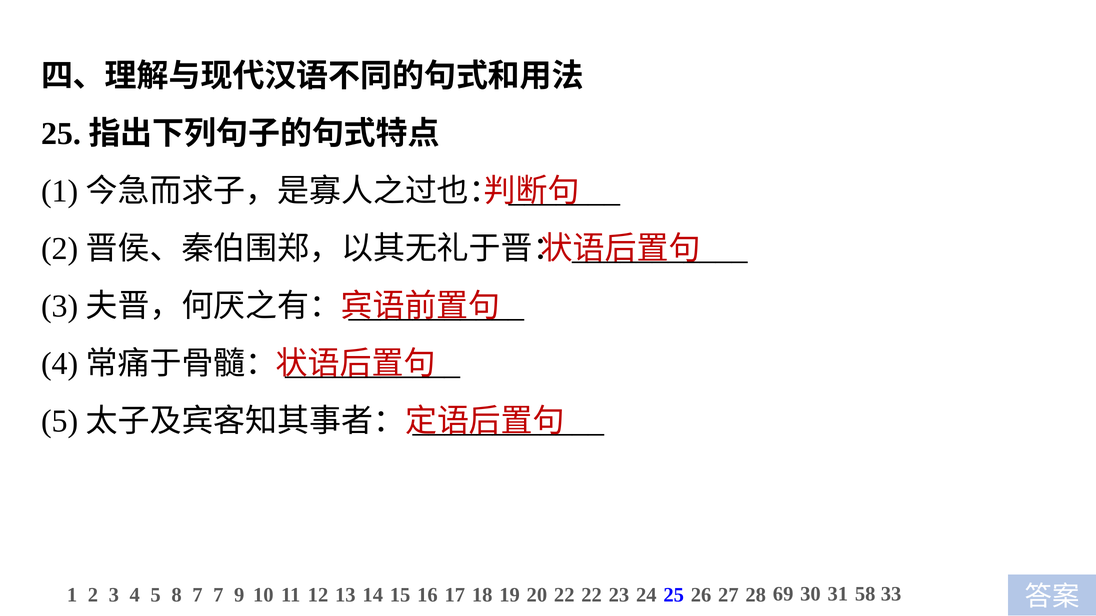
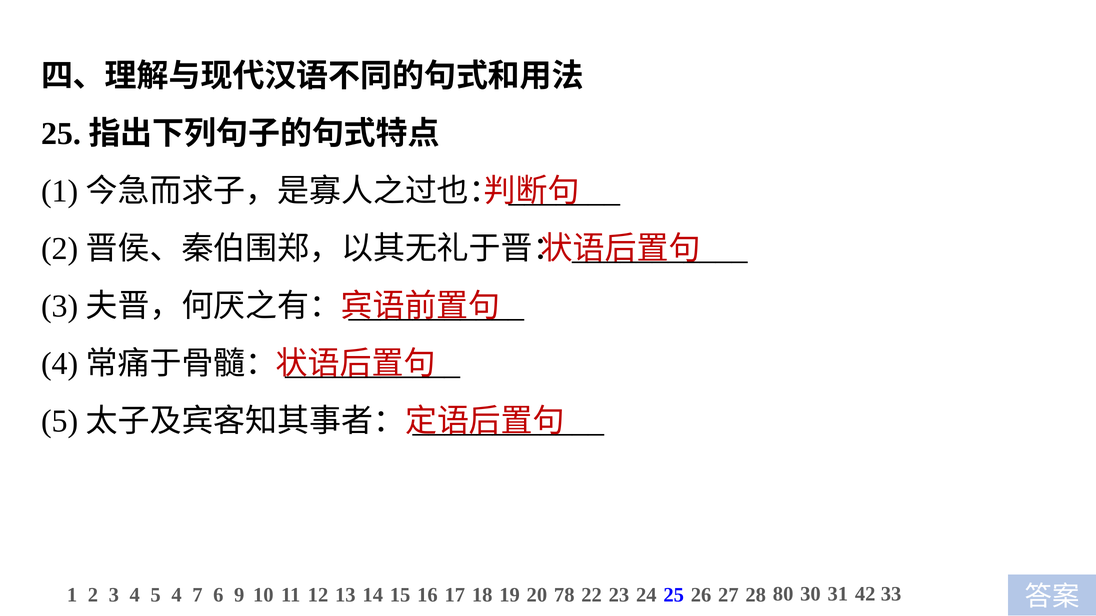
5 8: 8 -> 4
7 7: 7 -> 6
20 22: 22 -> 78
69: 69 -> 80
58: 58 -> 42
